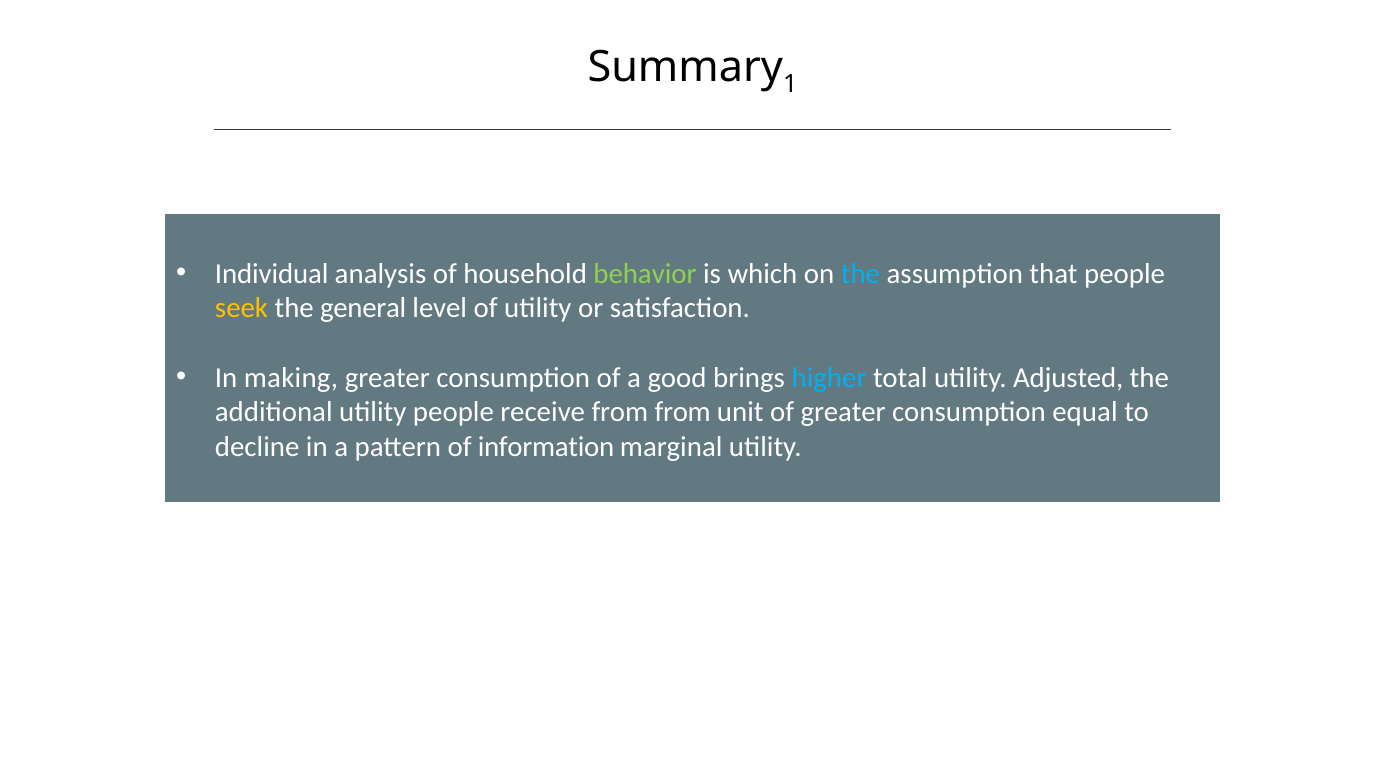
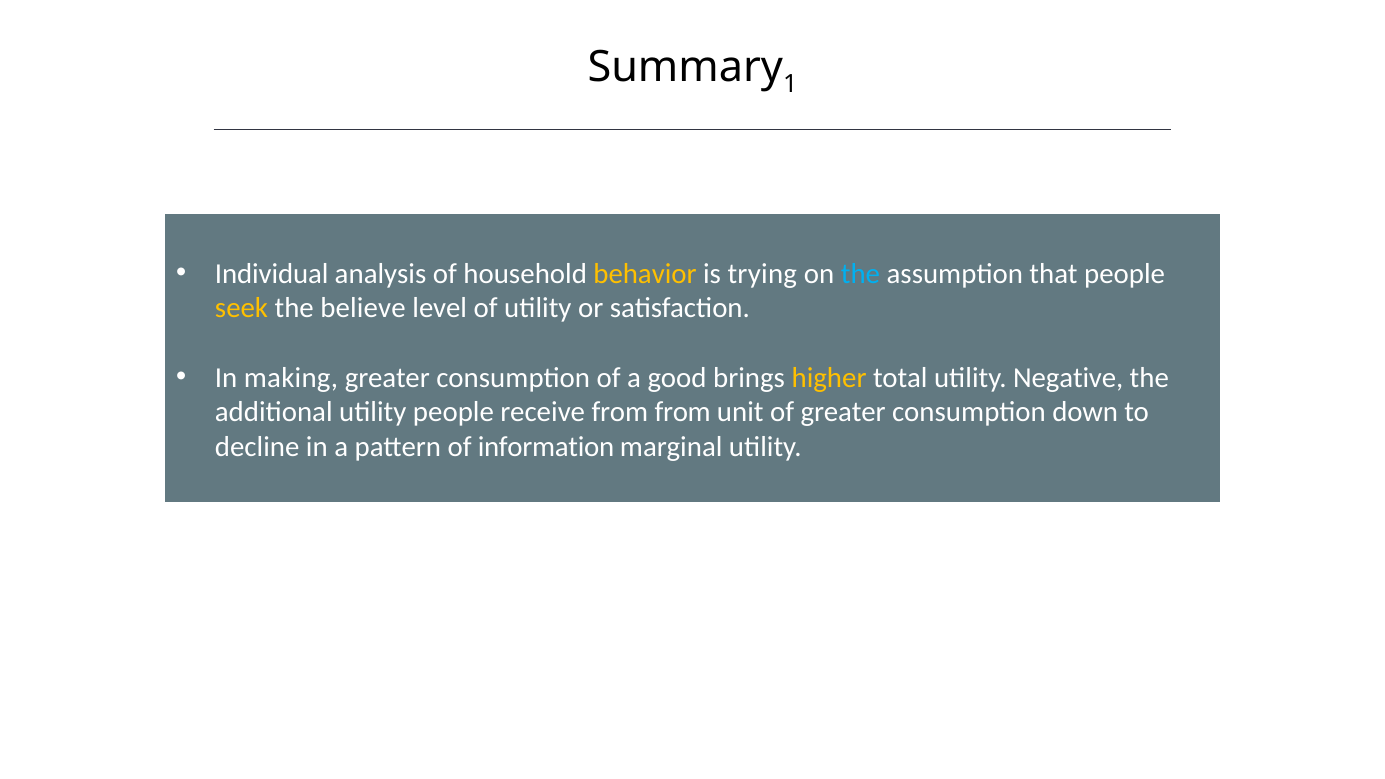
behavior colour: light green -> yellow
which: which -> trying
general: general -> believe
higher colour: light blue -> yellow
Adjusted: Adjusted -> Negative
equal: equal -> down
